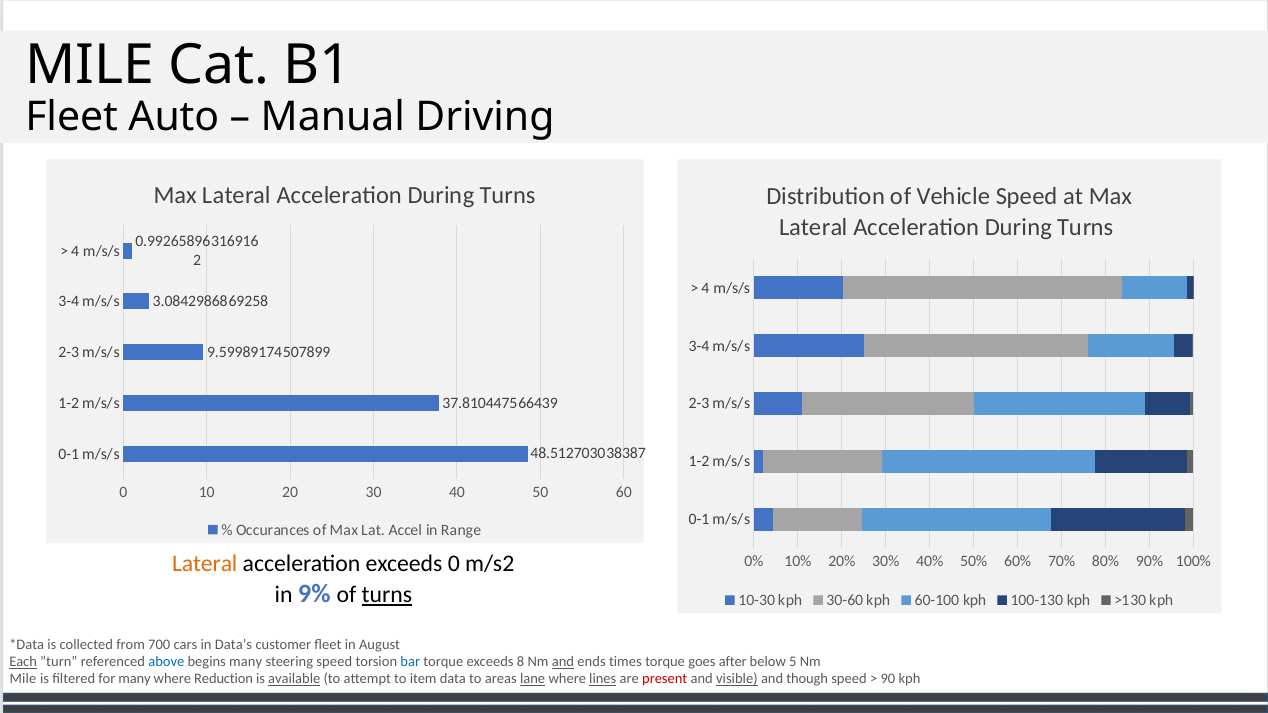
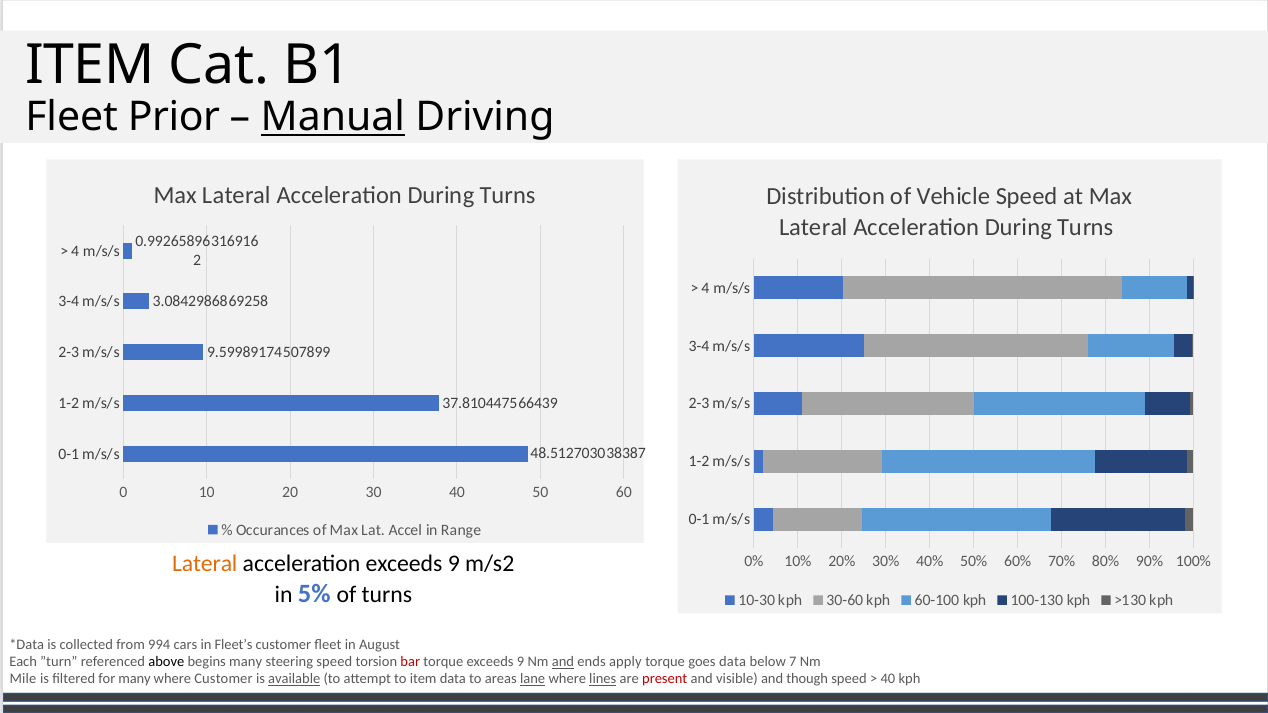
MILE at (90, 65): MILE -> ITEM
Auto: Auto -> Prior
Manual underline: none -> present
acceleration exceeds 0: 0 -> 9
9%: 9% -> 5%
turns at (387, 595) underline: present -> none
700: 700 -> 994
Data’s: Data’s -> Fleet’s
Each underline: present -> none
above colour: blue -> black
bar colour: blue -> red
torque exceeds 8: 8 -> 9
times: times -> apply
goes after: after -> data
5: 5 -> 7
where Reduction: Reduction -> Customer
visible underline: present -> none
90 at (888, 679): 90 -> 40
